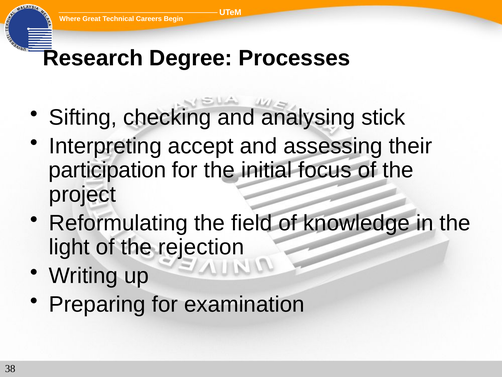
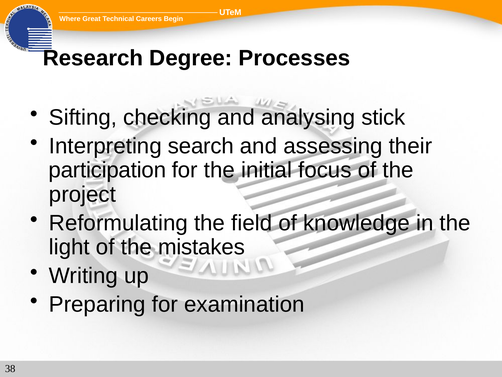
accept: accept -> search
rejection: rejection -> mistakes
